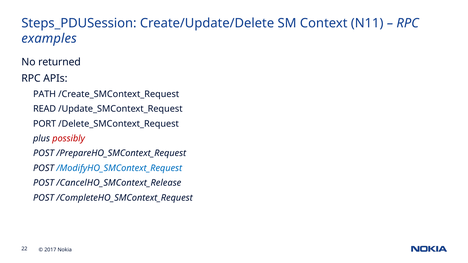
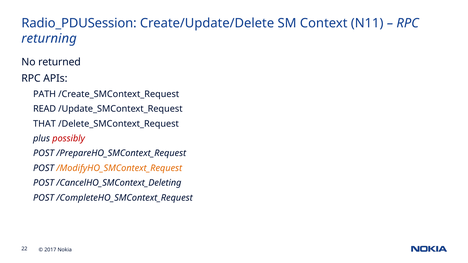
Steps_PDUSession: Steps_PDUSession -> Radio_PDUSession
examples: examples -> returning
PORT: PORT -> THAT
/ModifyHO_SMContext_Request colour: blue -> orange
/CancelHO_SMContext_Release: /CancelHO_SMContext_Release -> /CancelHO_SMContext_Deleting
